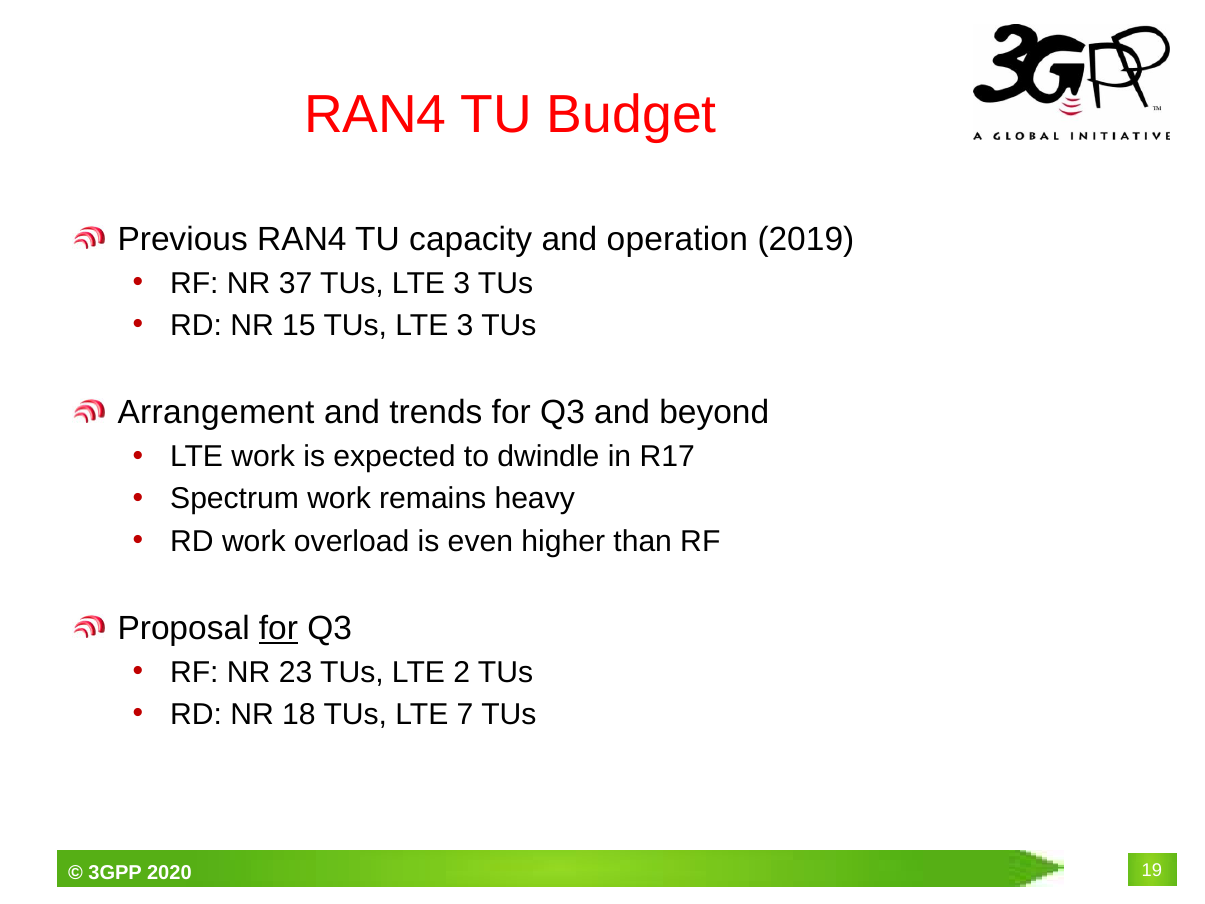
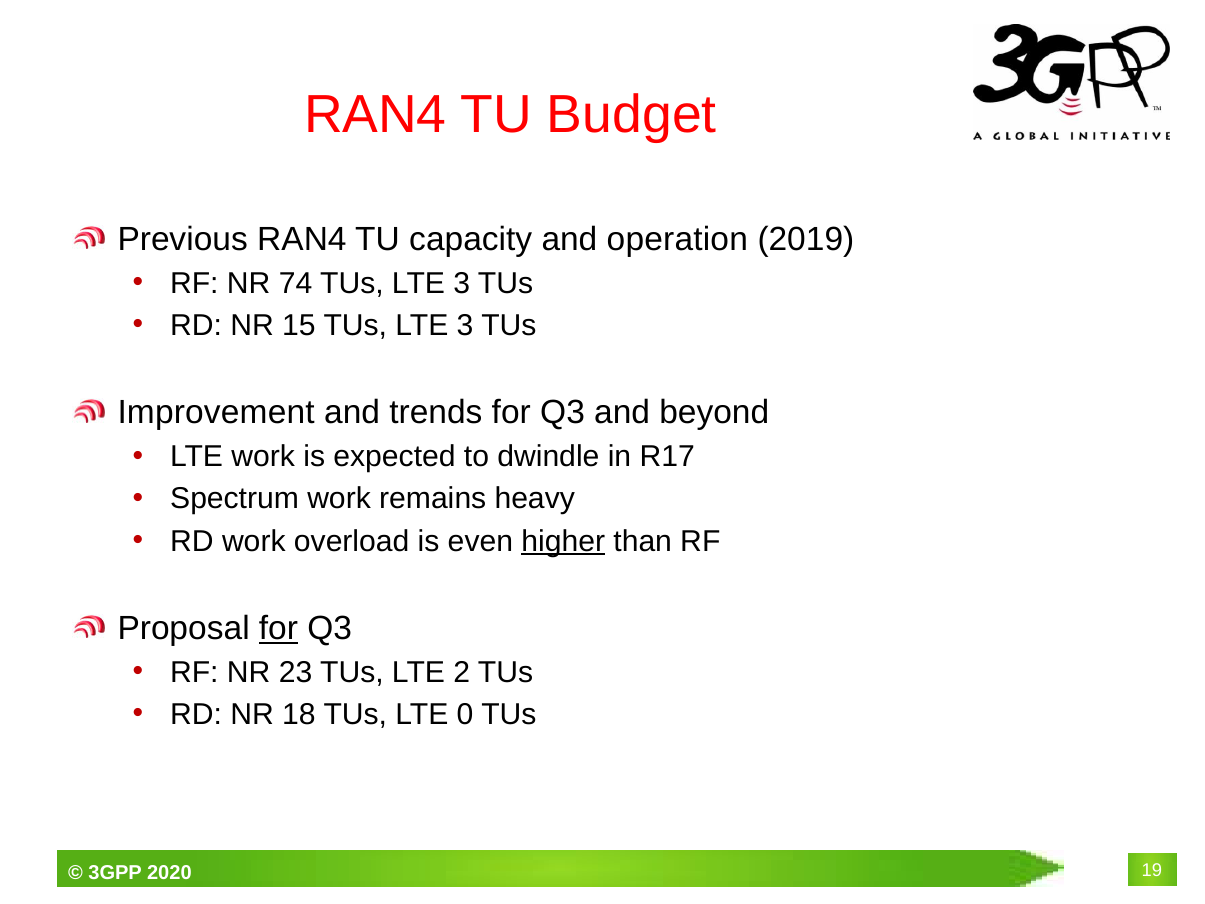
37: 37 -> 74
Arrangement: Arrangement -> Improvement
higher underline: none -> present
7: 7 -> 0
